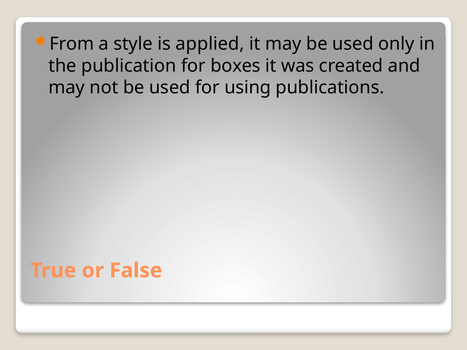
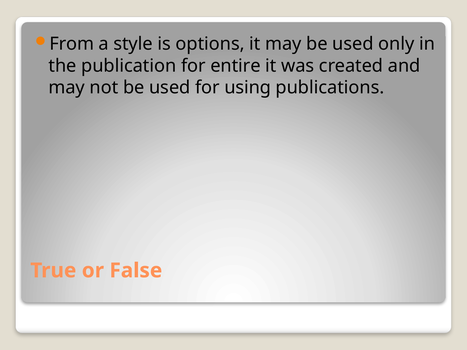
applied: applied -> options
boxes: boxes -> entire
